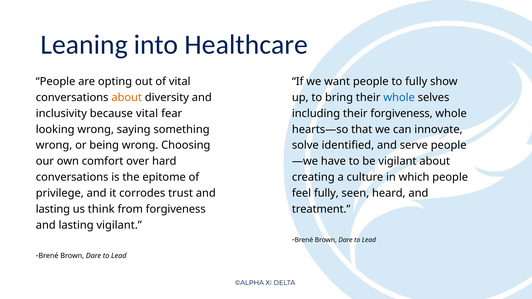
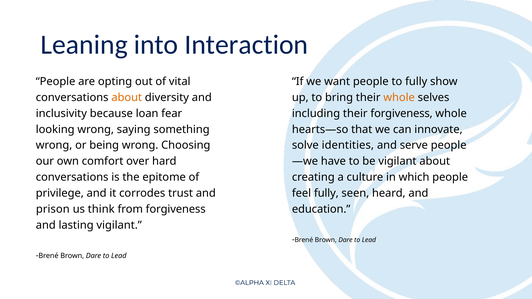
Healthcare: Healthcare -> Interaction
whole at (399, 98) colour: blue -> orange
because vital: vital -> loan
identified: identified -> identities
lasting at (53, 209): lasting -> prison
treatment: treatment -> education
